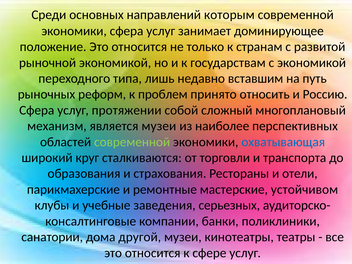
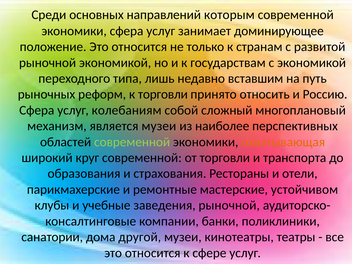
к проблем: проблем -> торговли
протяжении: протяжении -> колебаниям
охватывающая colour: blue -> orange
круг сталкиваются: сталкиваются -> современной
заведения серьезных: серьезных -> рыночной
